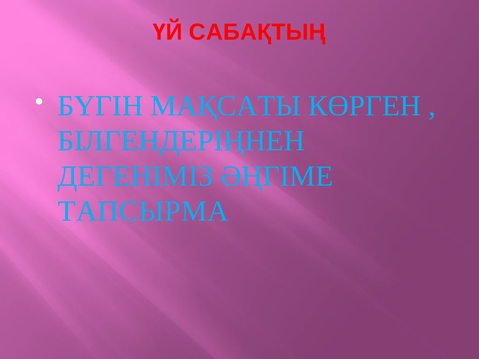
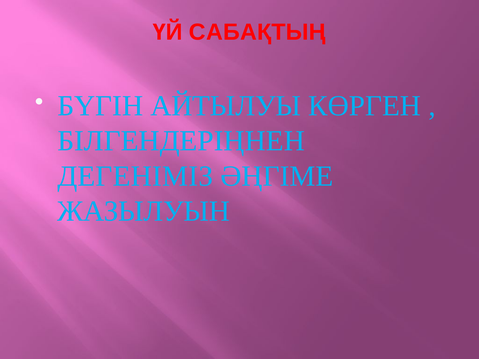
МАҚСАТЫ: МАҚСАТЫ -> АЙТЫЛУЫ
ТАПСЫРМА: ТАПСЫРМА -> ЖАЗЫЛУЫН
